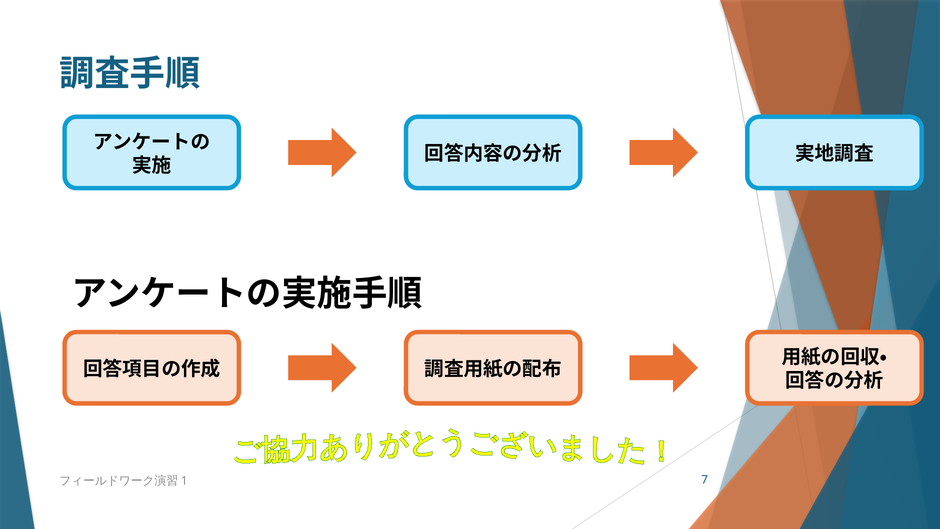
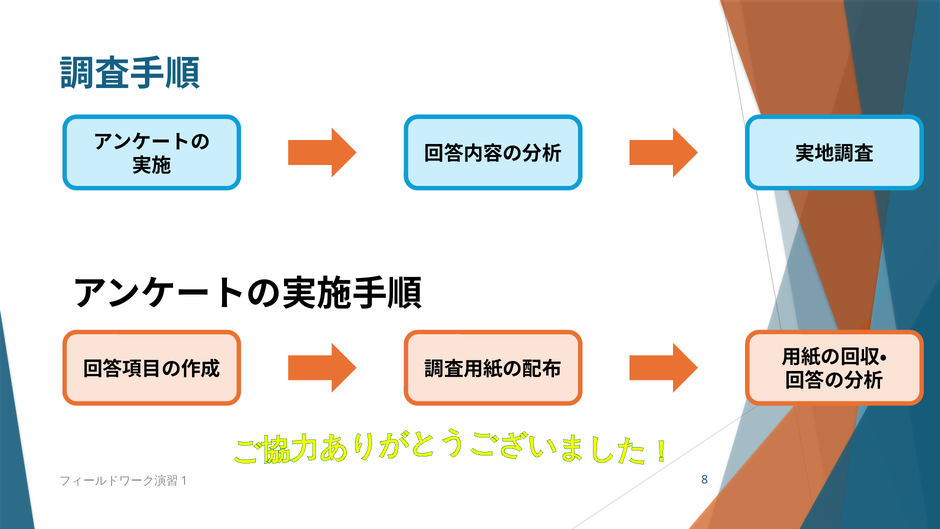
7: 7 -> 8
